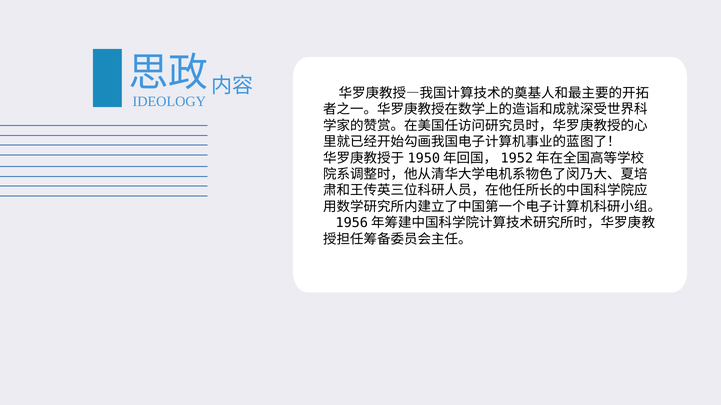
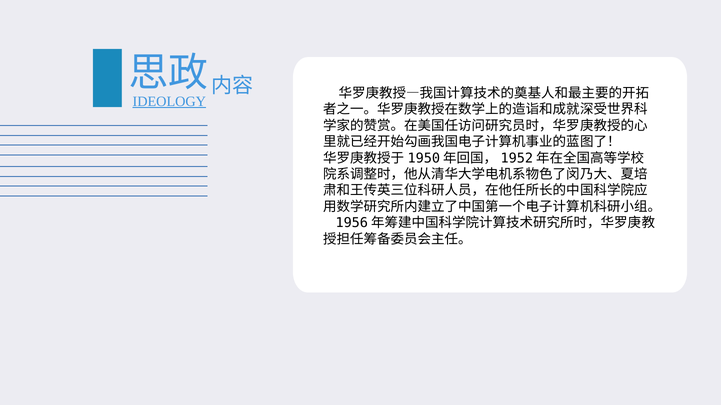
IDEOLOGY underline: none -> present
